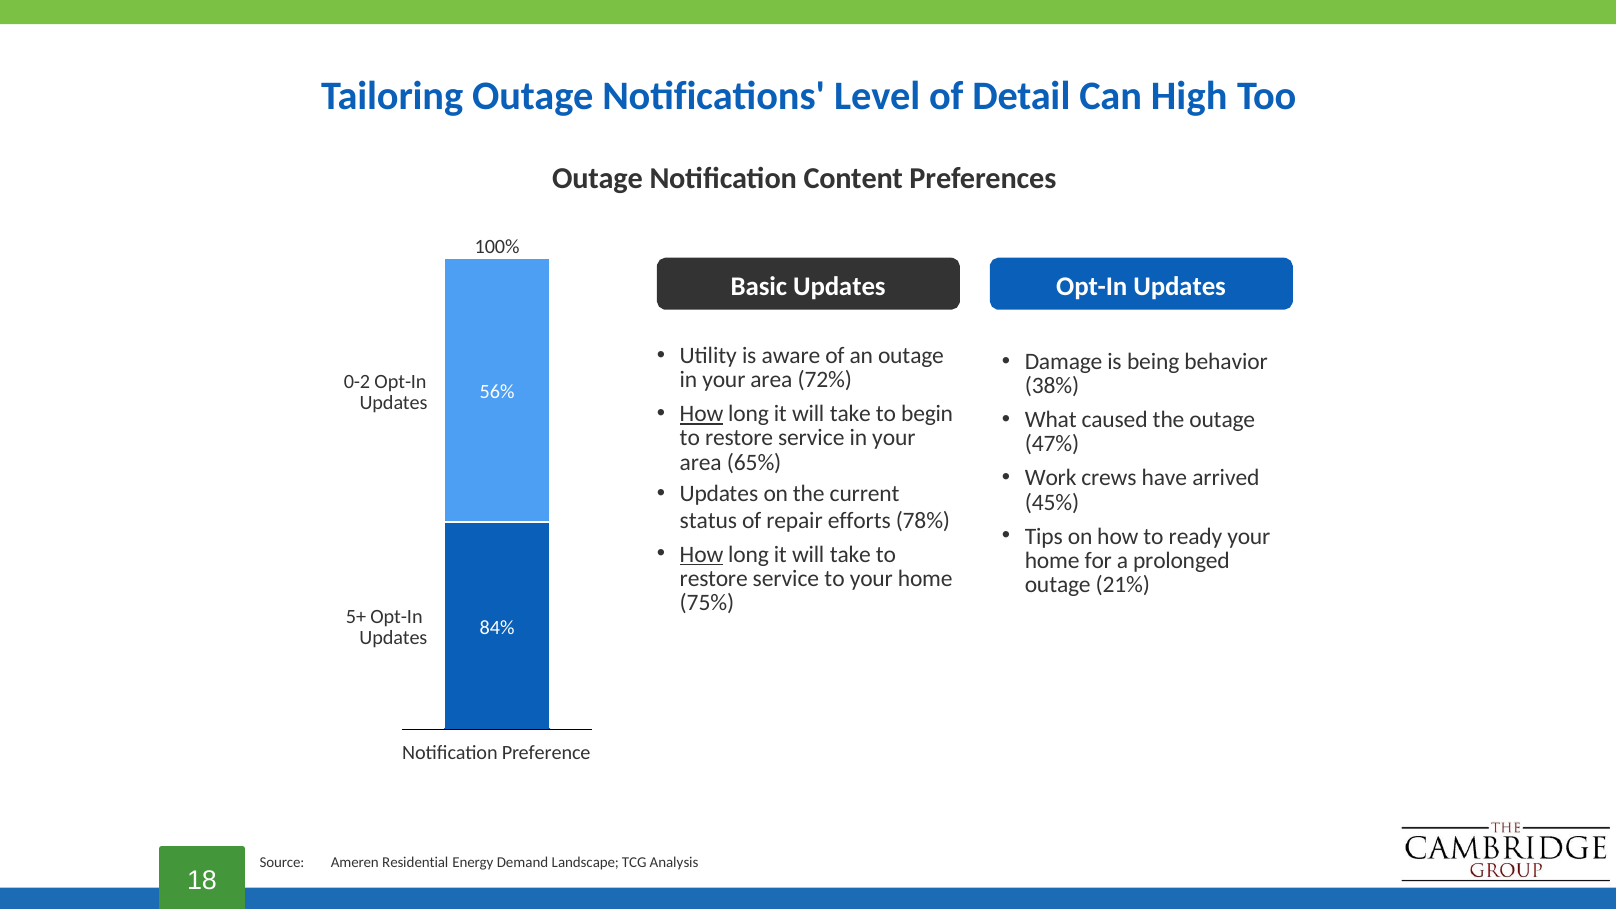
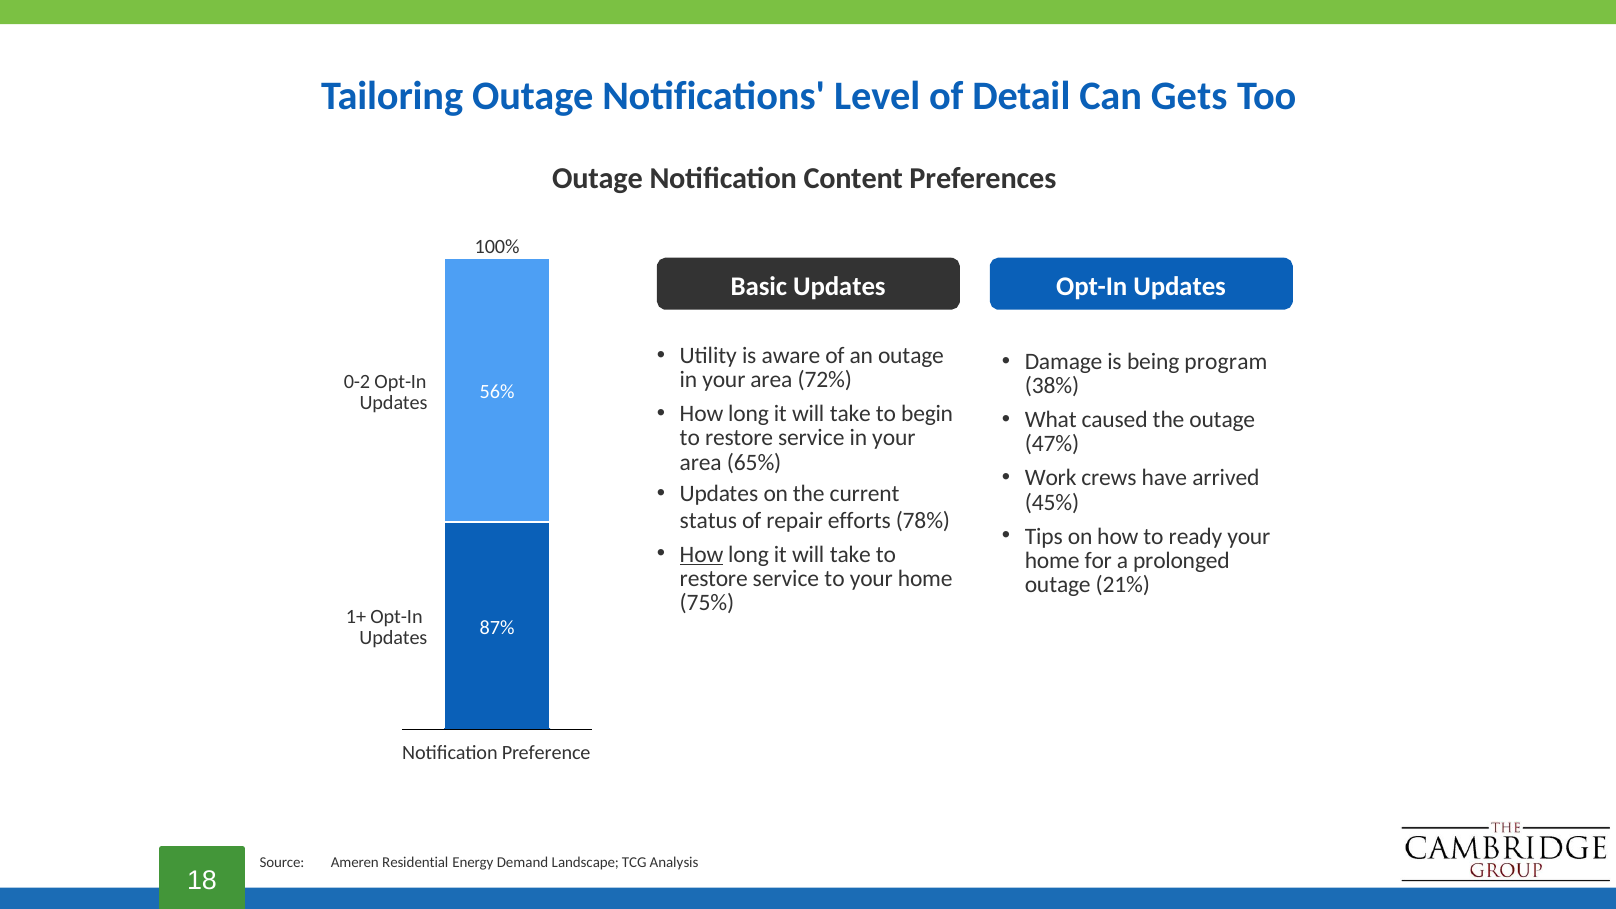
High: High -> Gets
behavior: behavior -> program
How at (702, 414) underline: present -> none
5+: 5+ -> 1+
84%: 84% -> 87%
